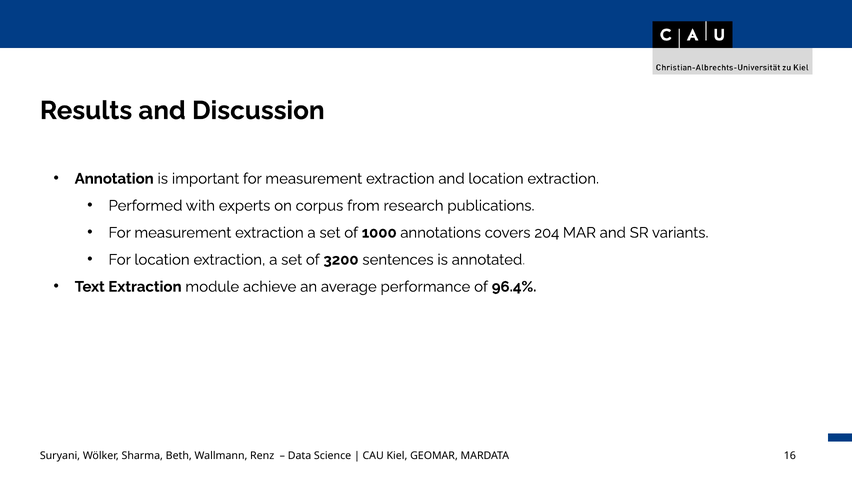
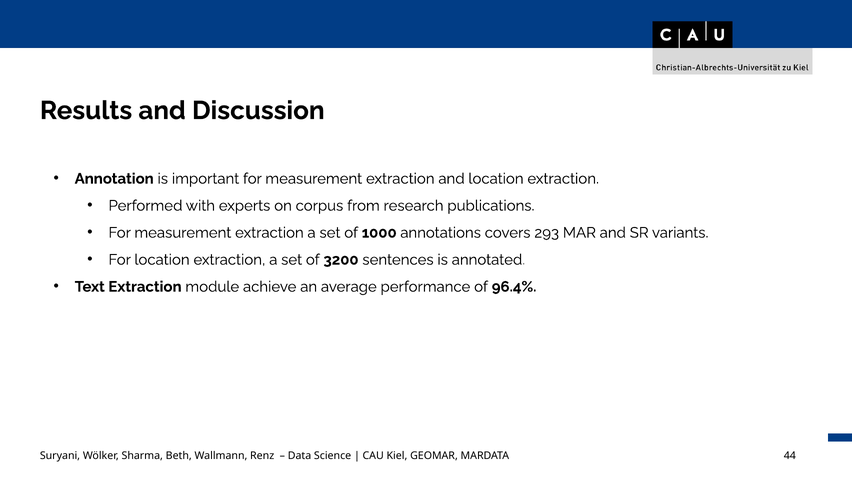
204: 204 -> 293
16: 16 -> 44
